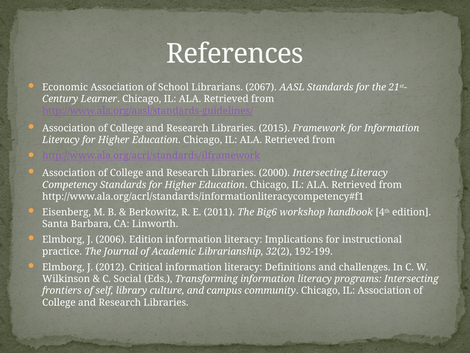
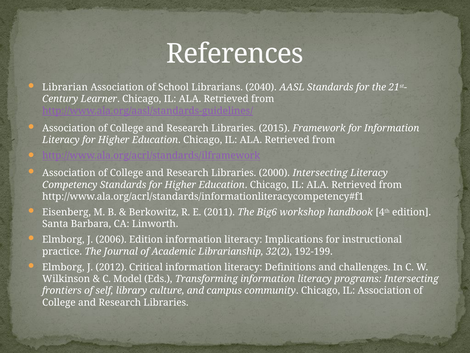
Economic: Economic -> Librarian
2067: 2067 -> 2040
Social: Social -> Model
